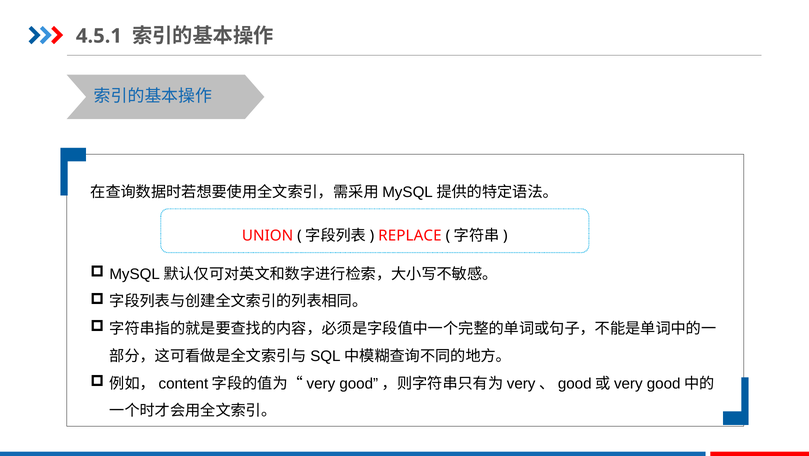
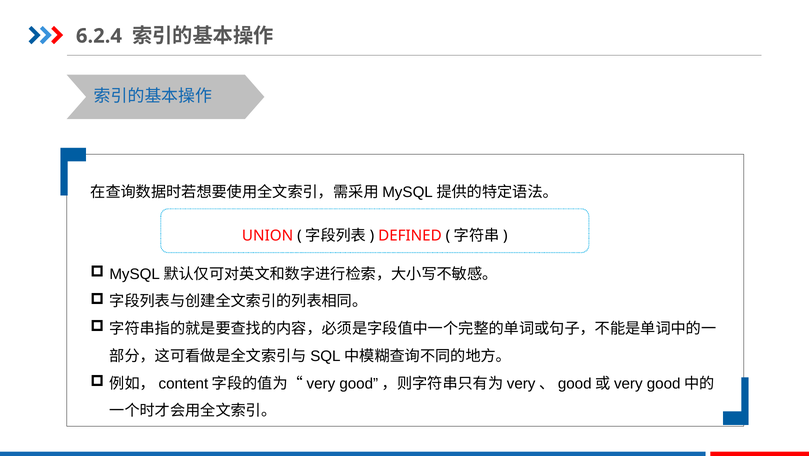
4.5.1: 4.5.1 -> 6.2.4
REPLACE: REPLACE -> DEFINED
